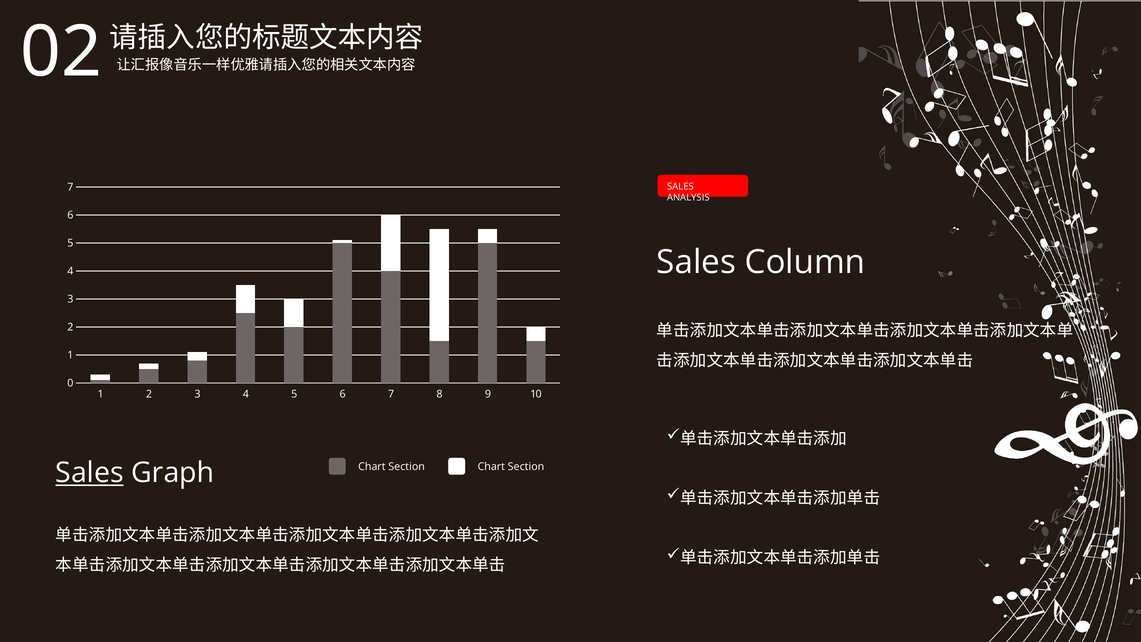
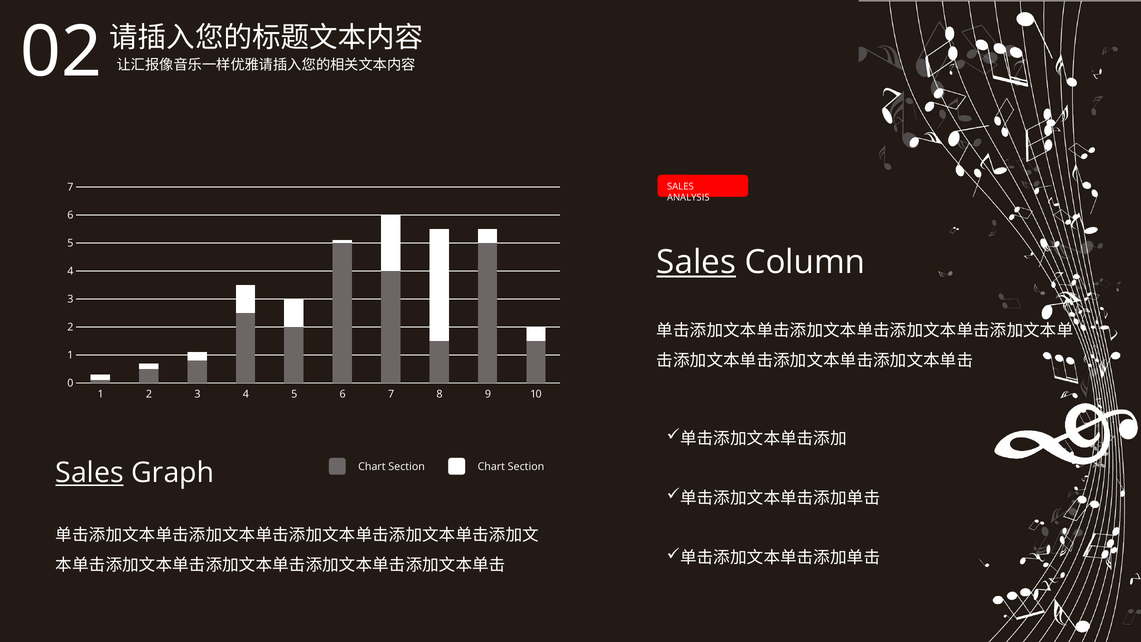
Sales at (696, 262) underline: none -> present
